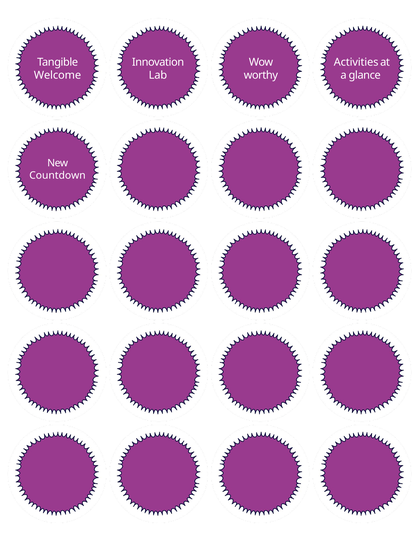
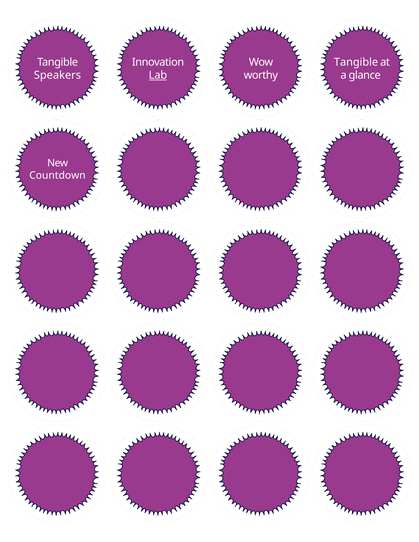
Activities at (356, 62): Activities -> Tangible
Welcome: Welcome -> Speakers
Lab underline: none -> present
